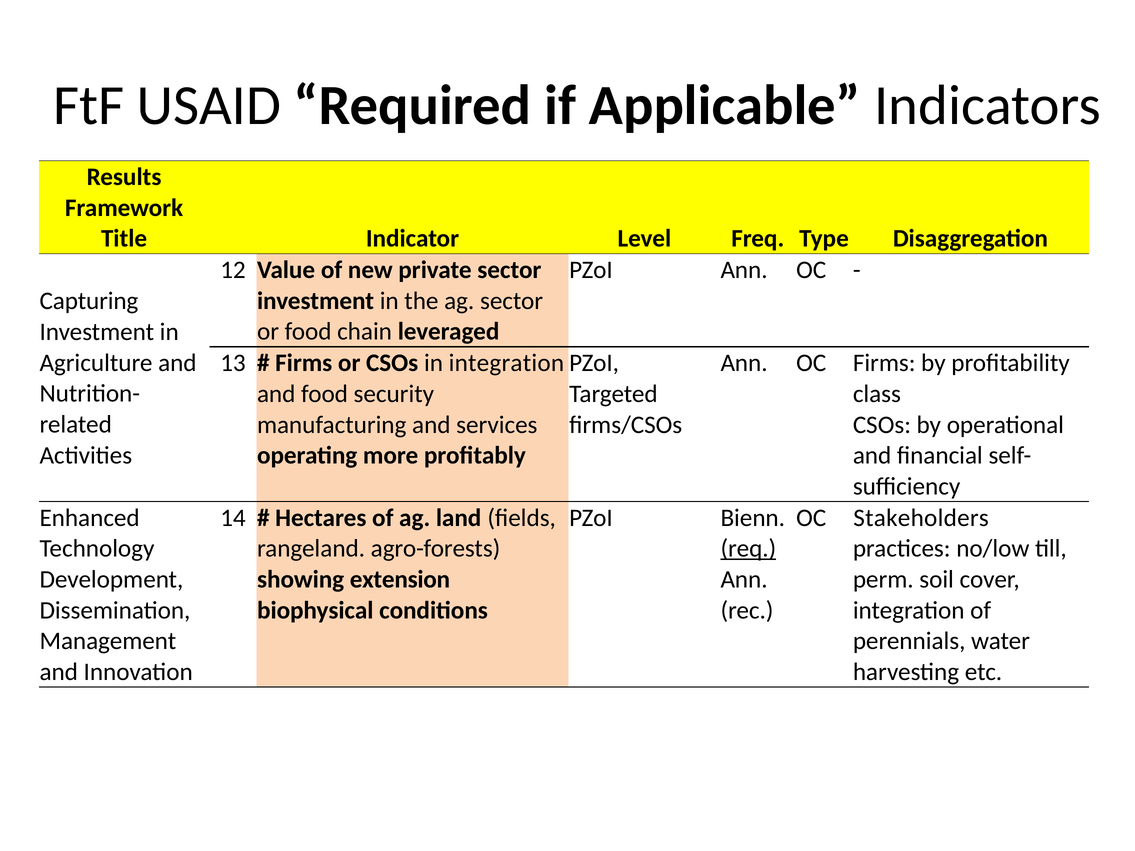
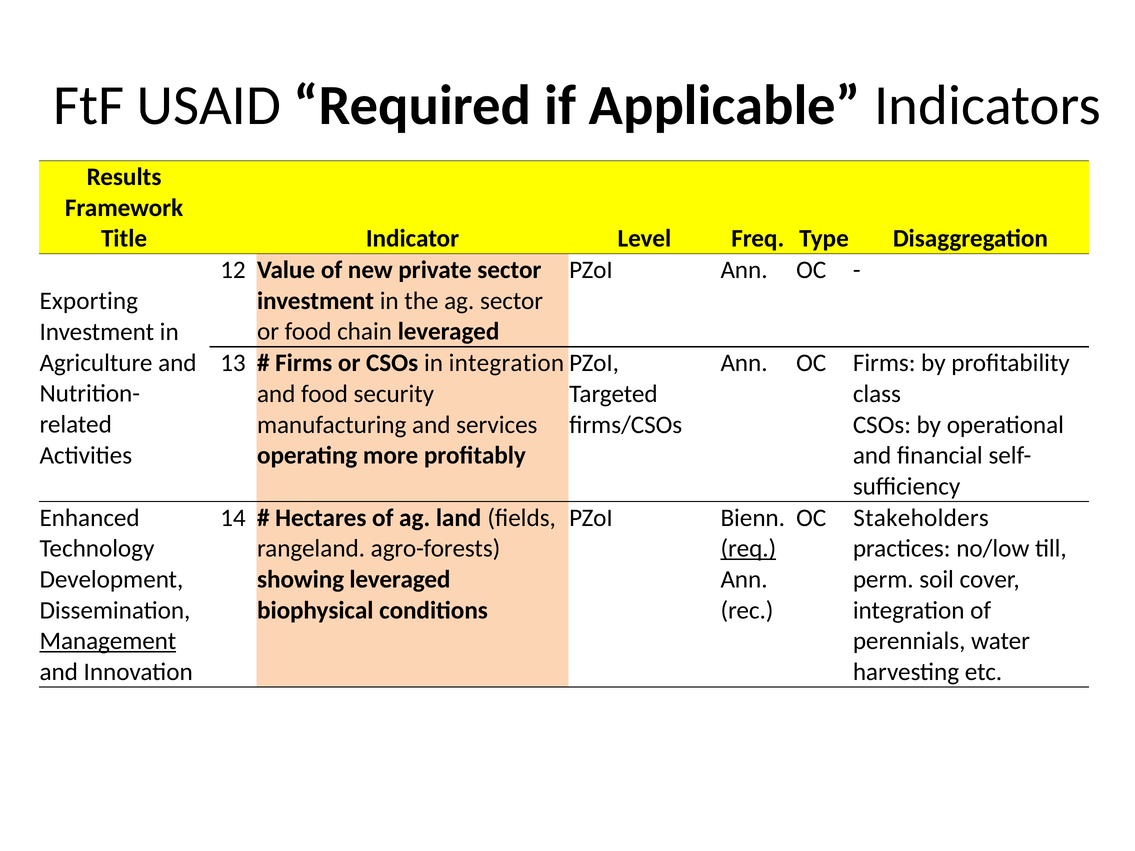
Capturing: Capturing -> Exporting
showing extension: extension -> leveraged
Management underline: none -> present
